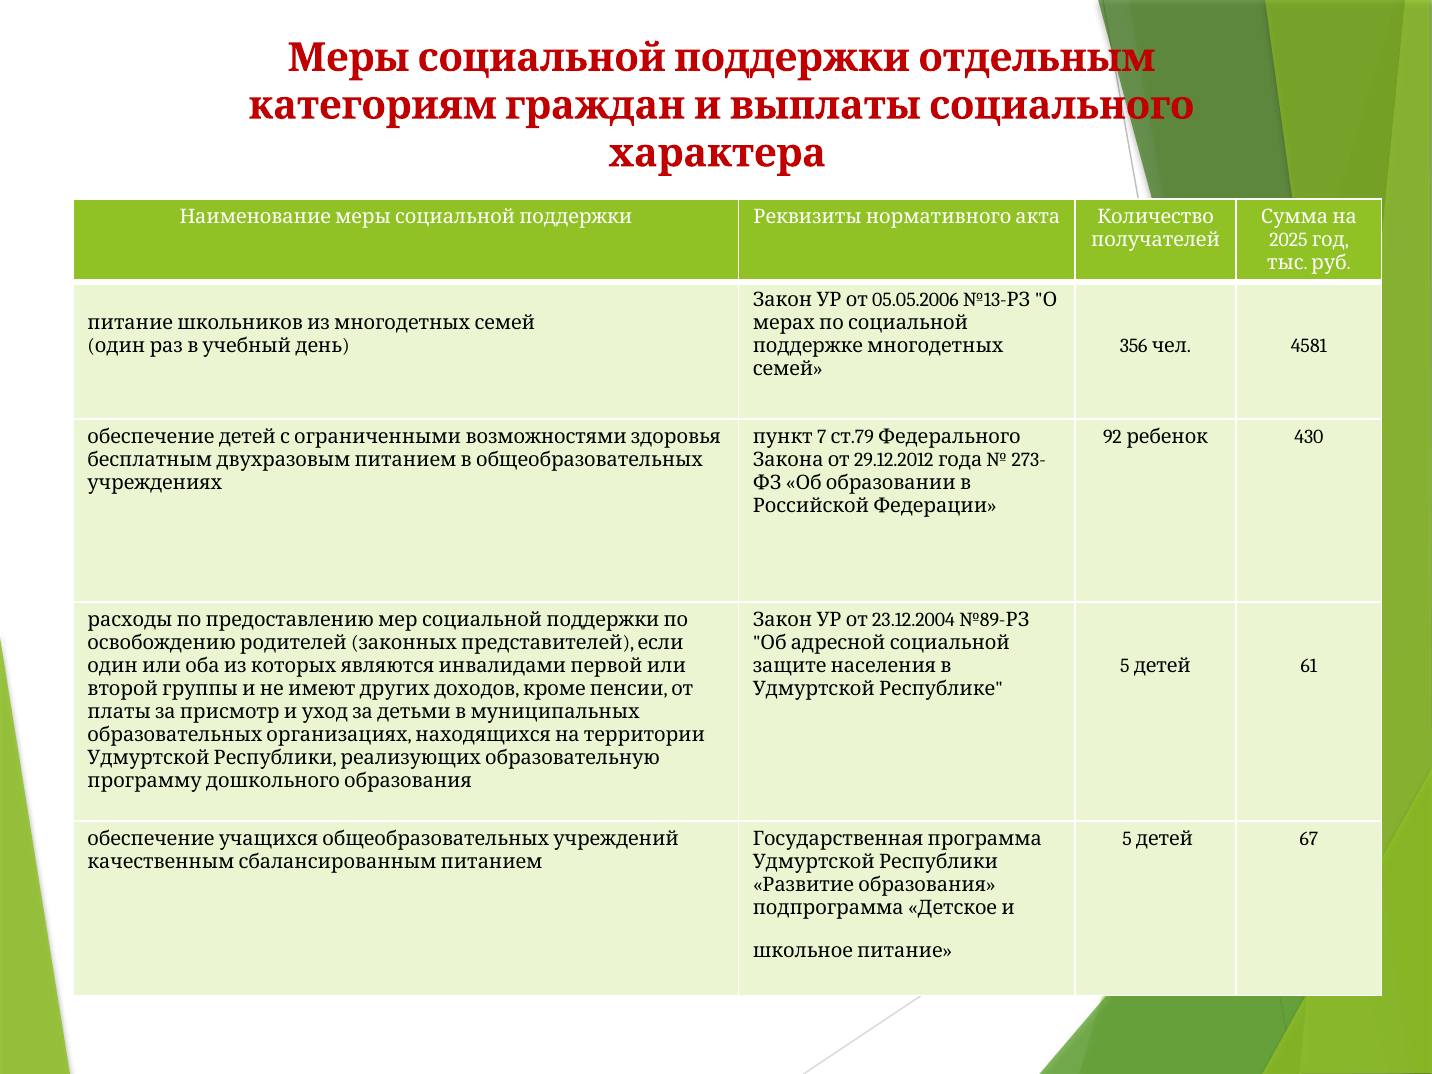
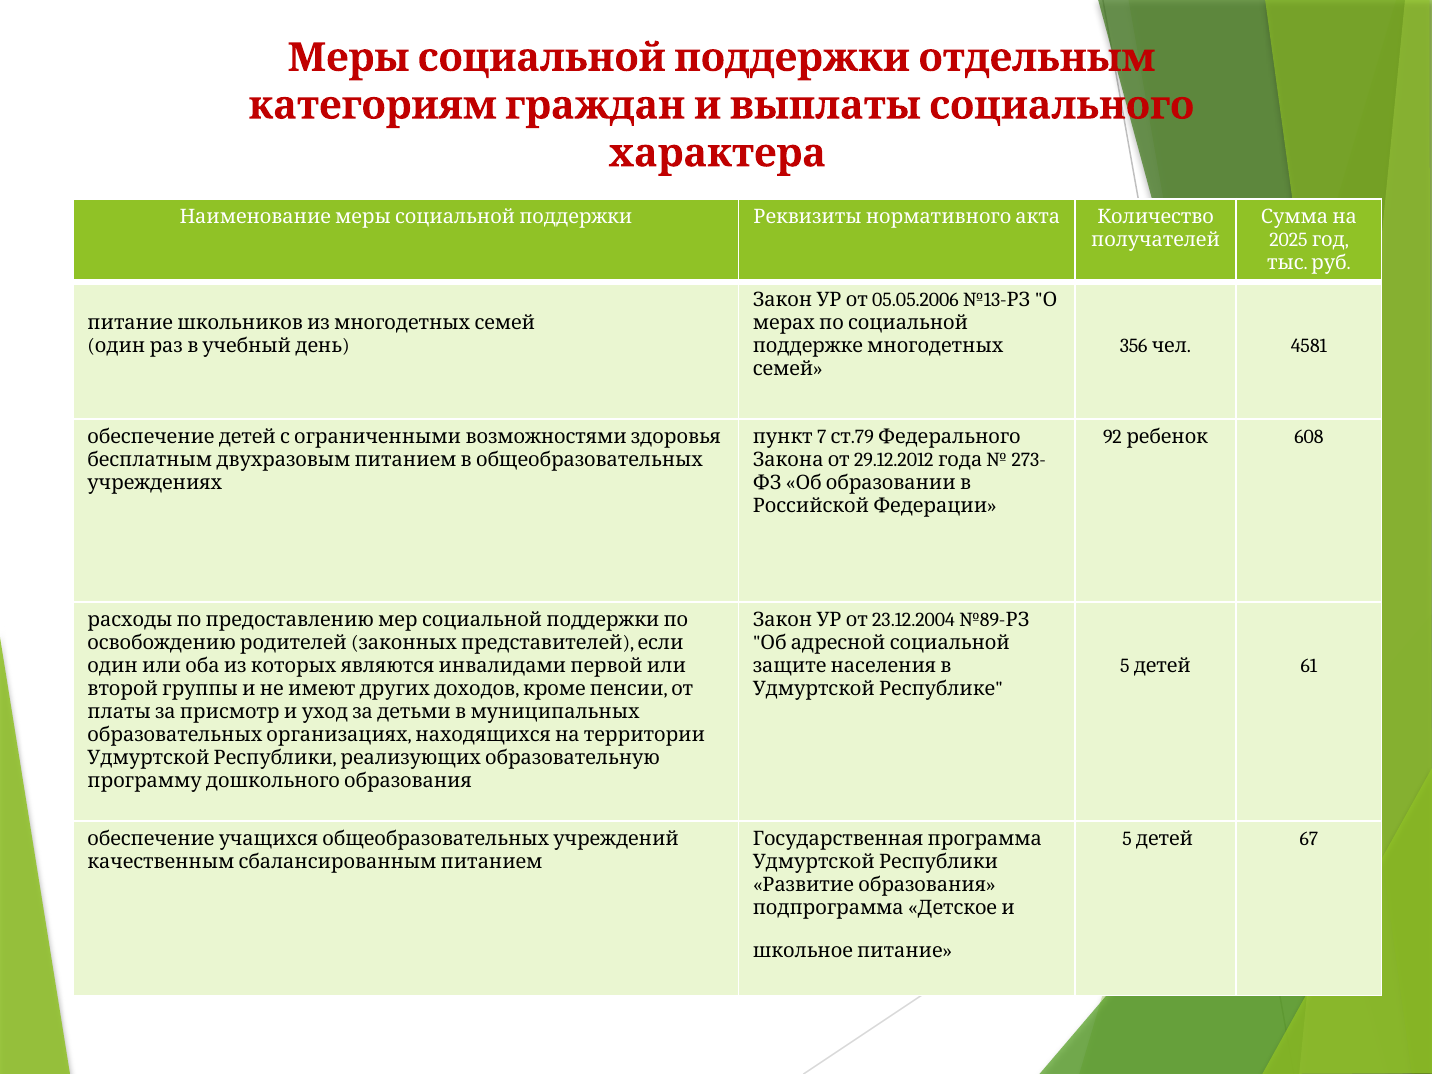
430: 430 -> 608
